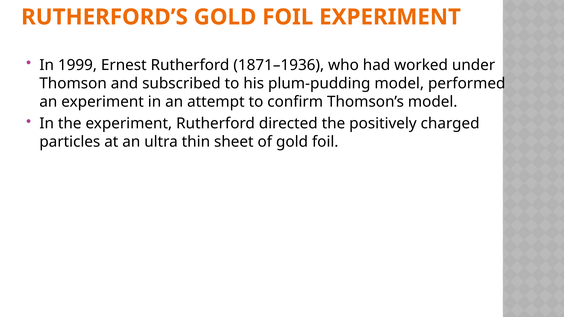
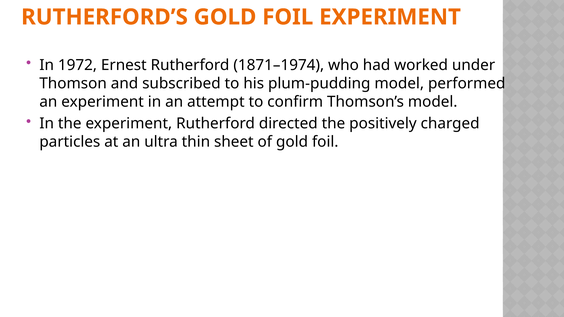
1999: 1999 -> 1972
1871–1936: 1871–1936 -> 1871–1974
